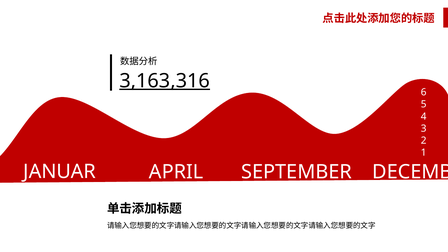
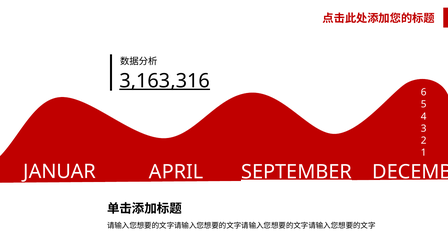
SEPTEMBER underline: none -> present
